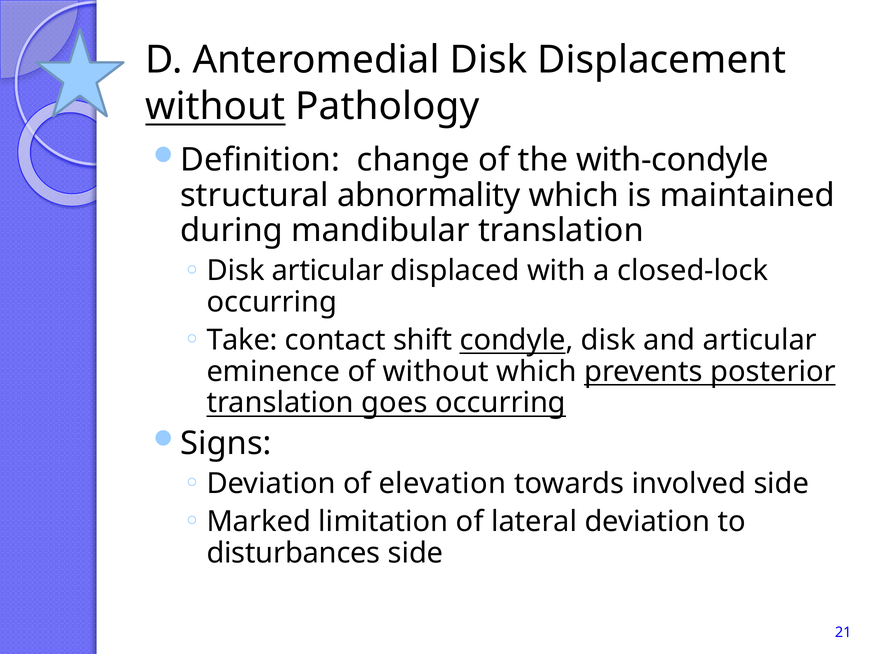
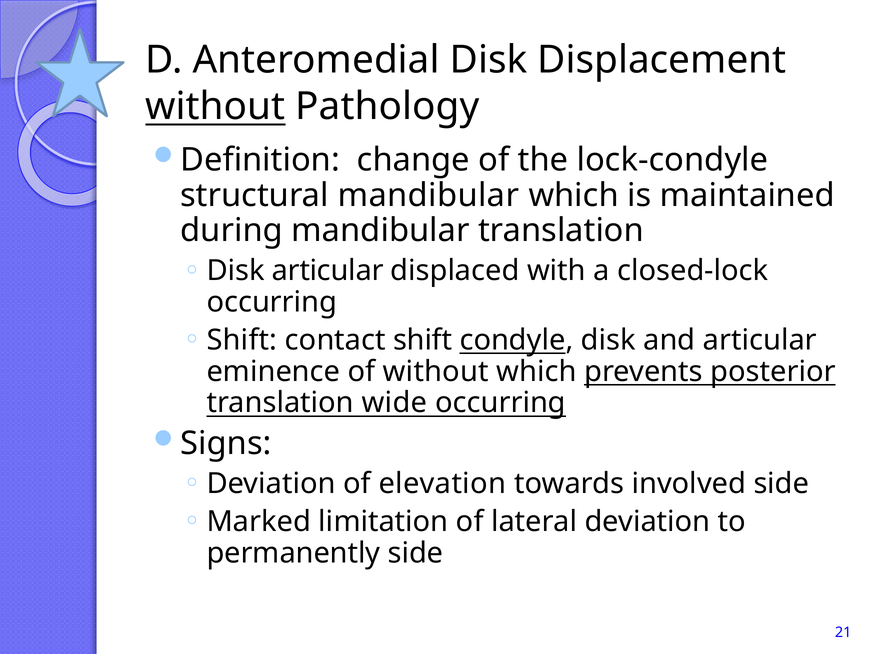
with-condyle: with-condyle -> lock-condyle
structural abnormality: abnormality -> mandibular
Take at (242, 340): Take -> Shift
goes: goes -> wide
disturbances: disturbances -> permanently
